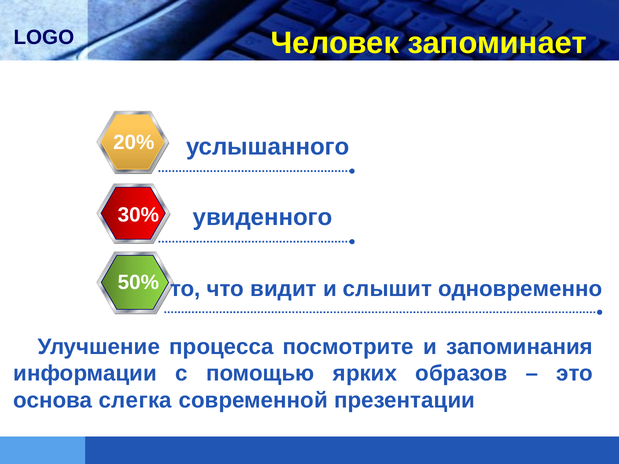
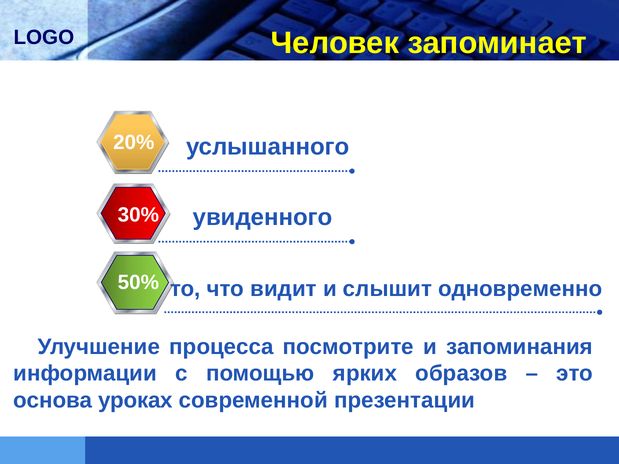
слегка: слегка -> уроках
